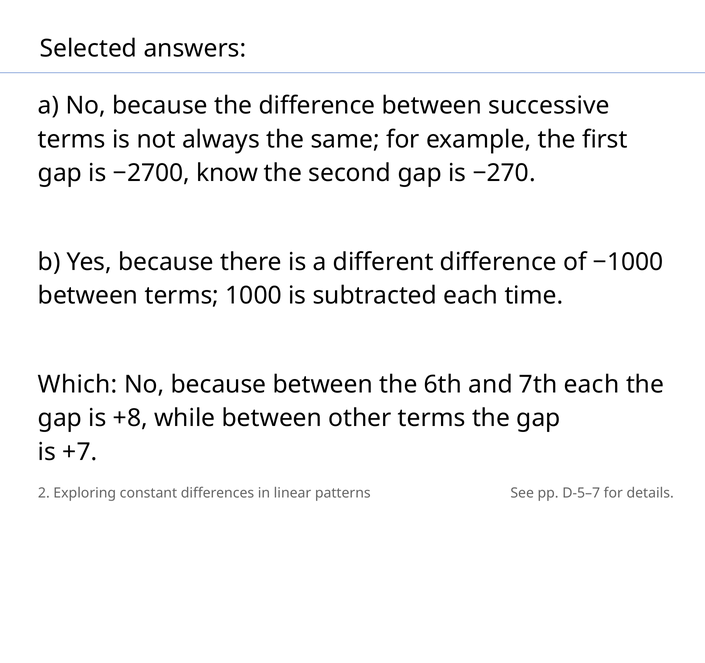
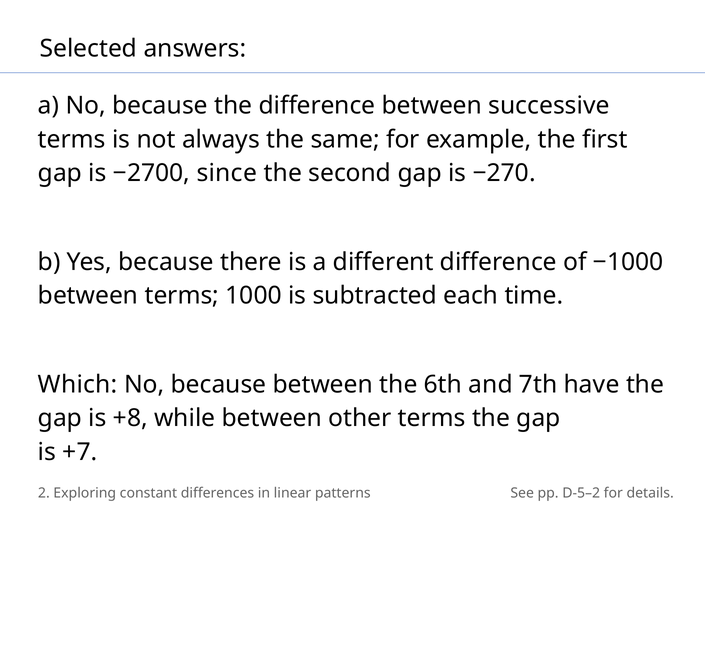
know: know -> since
7th each: each -> have
D-5–7: D-5–7 -> D-5–2
